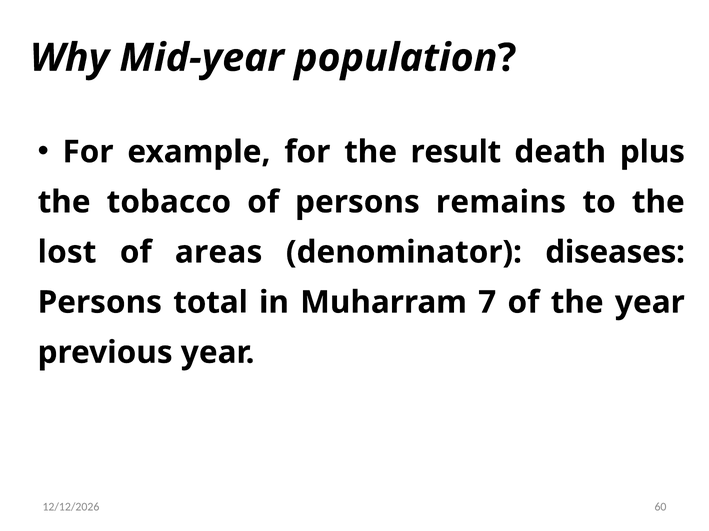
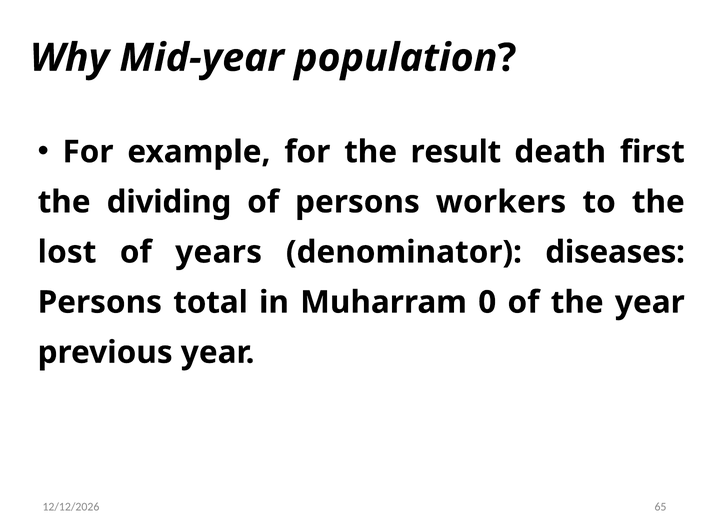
plus: plus -> first
tobacco: tobacco -> dividing
remains: remains -> workers
areas: areas -> years
7: 7 -> 0
60: 60 -> 65
